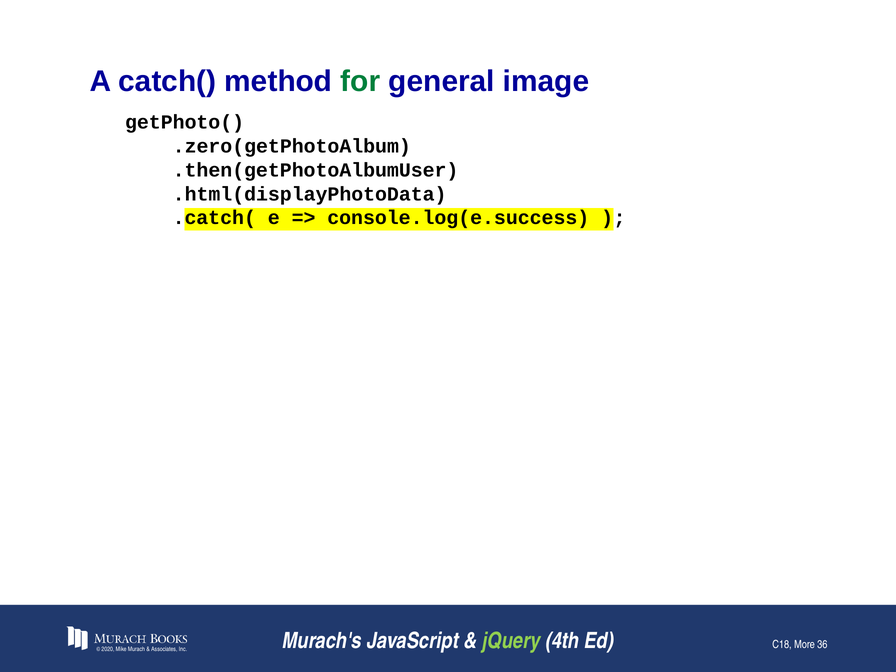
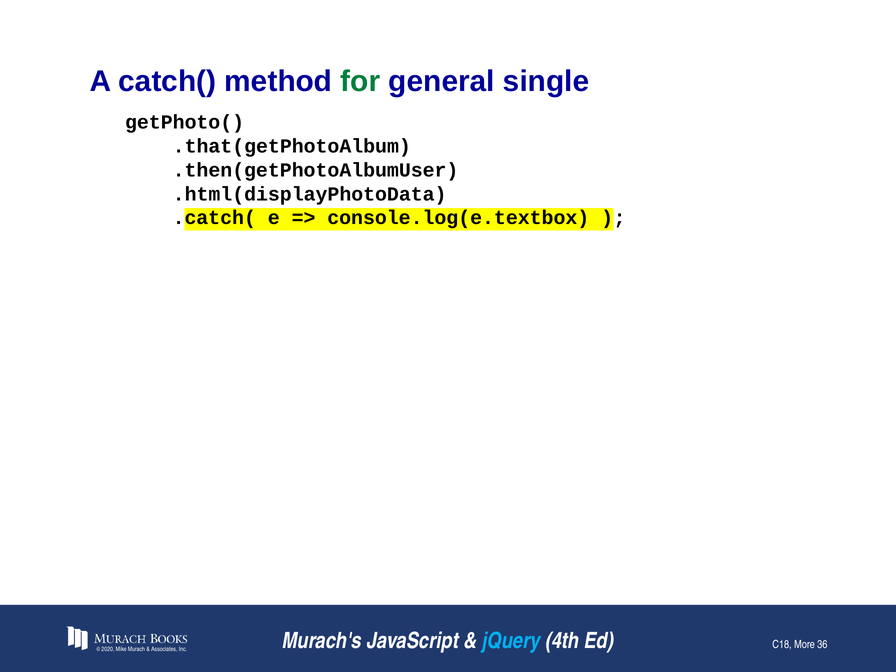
image: image -> single
.zero(getPhotoAlbum: .zero(getPhotoAlbum -> .that(getPhotoAlbum
console.log(e.success: console.log(e.success -> console.log(e.textbox
jQuery colour: light green -> light blue
